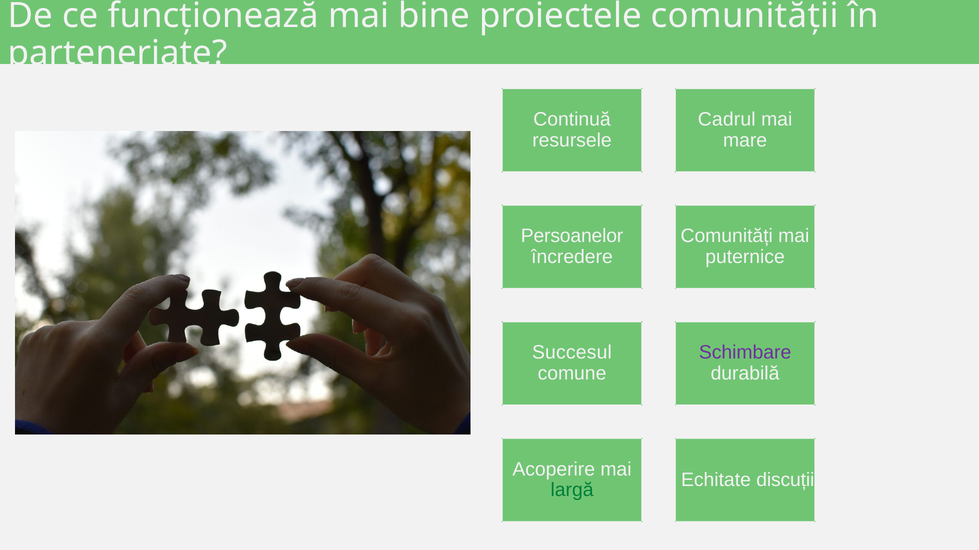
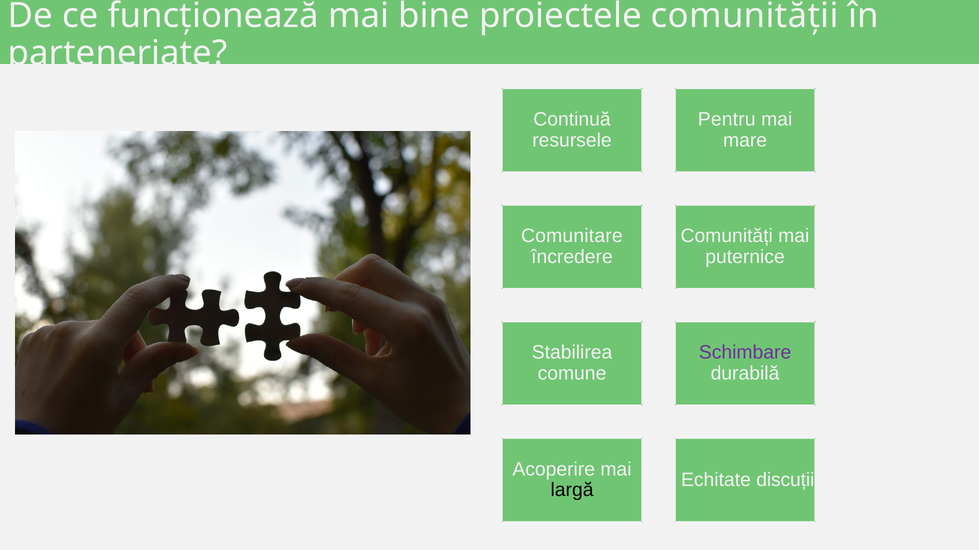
Cadrul: Cadrul -> Pentru
Persoanelor: Persoanelor -> Comunitare
Succesul: Succesul -> Stabilirea
largă colour: green -> black
